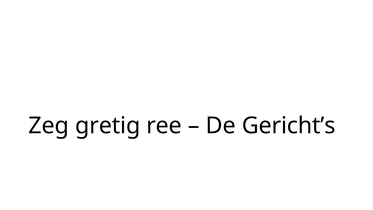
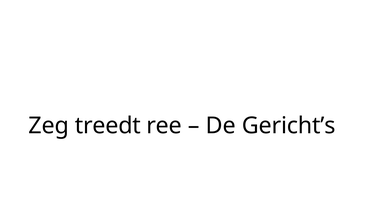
gretig: gretig -> treedt
